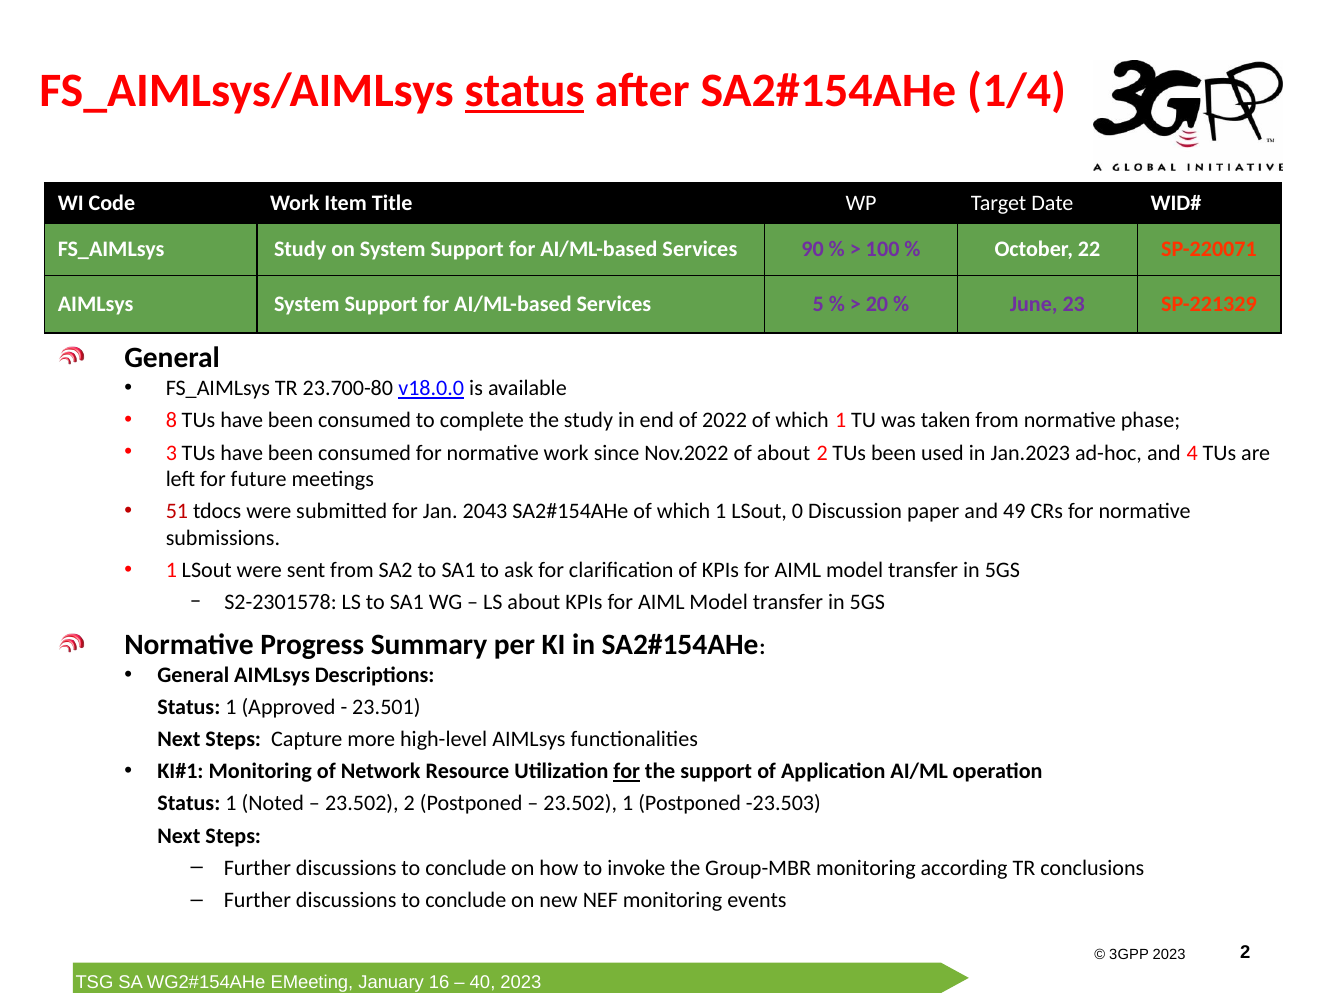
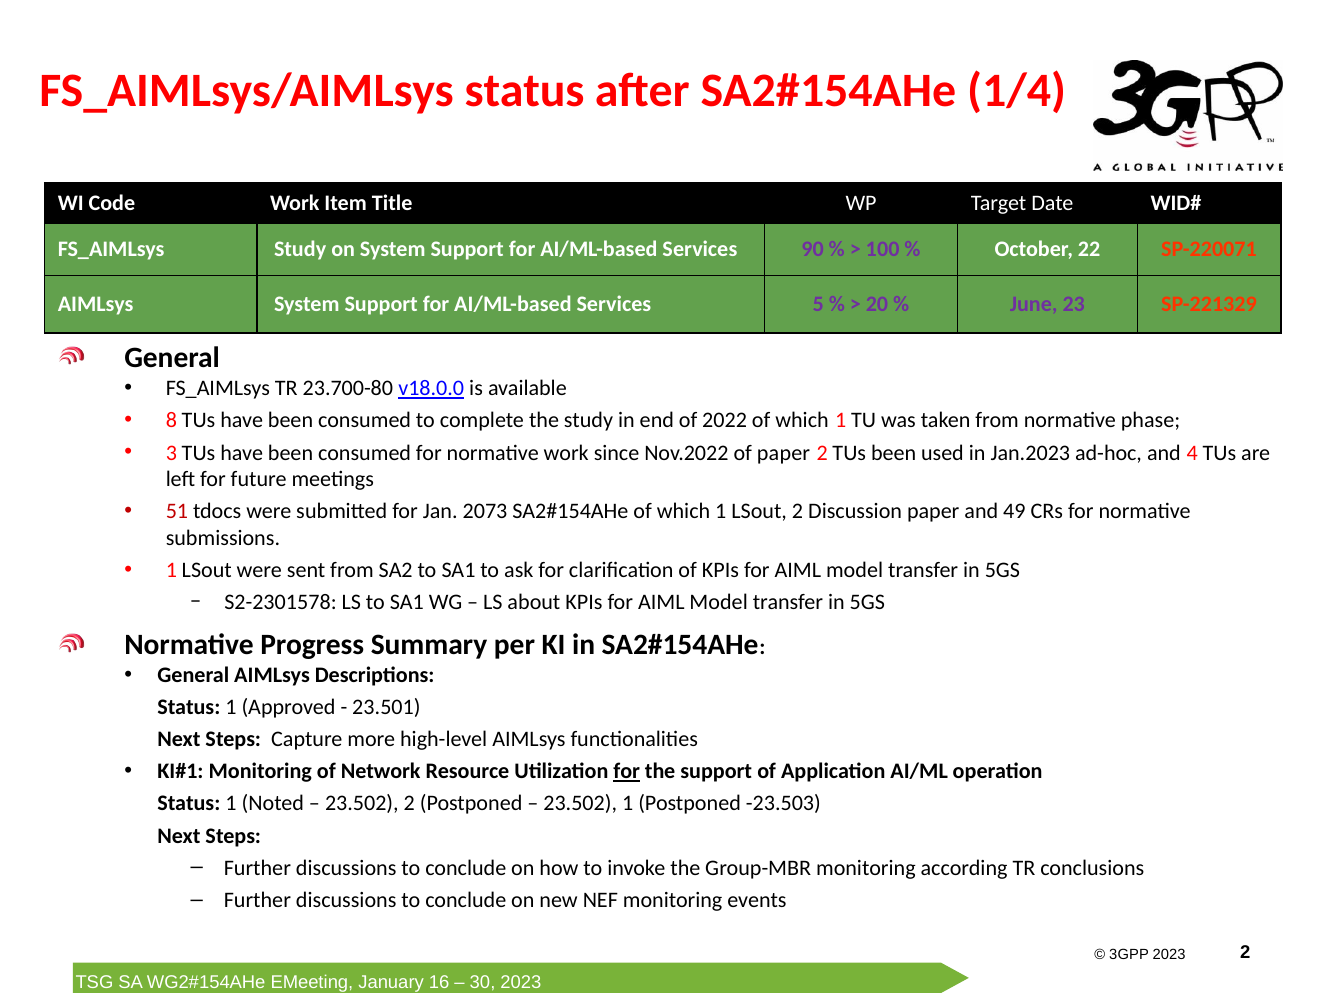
status at (525, 91) underline: present -> none
of about: about -> paper
2043: 2043 -> 2073
LSout 0: 0 -> 2
40: 40 -> 30
